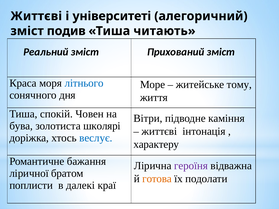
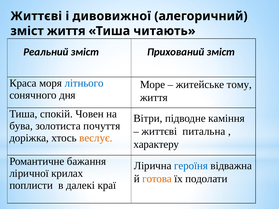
університеті: університеті -> дивовижної
зміст подив: подив -> життя
школярі: школярі -> почуття
інтонація: інтонація -> питальна
веслує colour: blue -> orange
героїня colour: purple -> blue
братом: братом -> крилах
